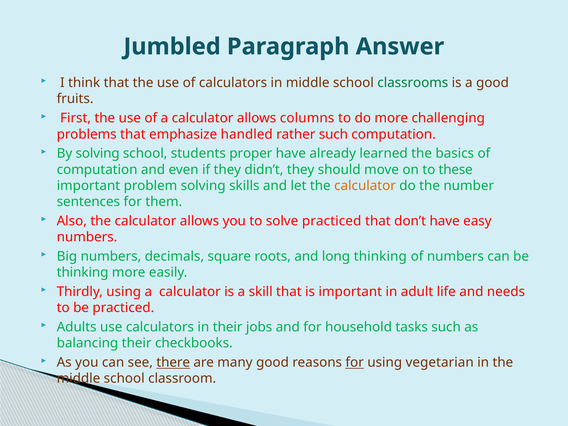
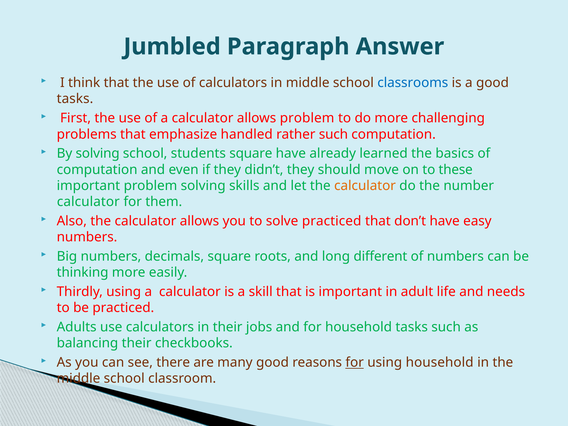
classrooms colour: green -> blue
fruits at (75, 99): fruits -> tasks
allows columns: columns -> problem
students proper: proper -> square
sentences at (88, 202): sentences -> calculator
long thinking: thinking -> different
there underline: present -> none
using vegetarian: vegetarian -> household
